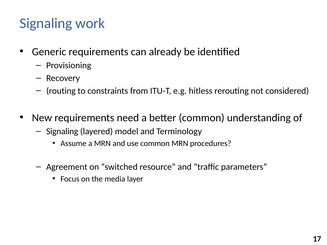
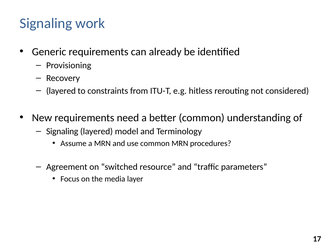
routing at (61, 91): routing -> layered
